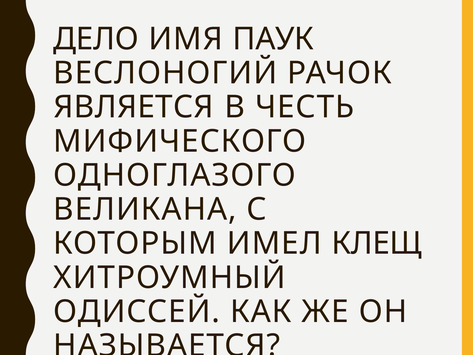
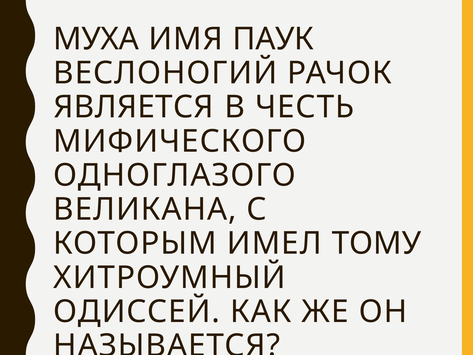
ДЕЛО: ДЕЛО -> МУХА
КЛЕЩ: КЛЕЩ -> ТОМУ
